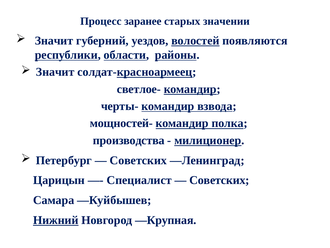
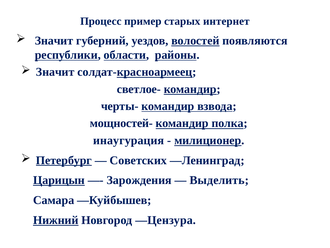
заранее: заранее -> пример
значении: значении -> интернет
производства: производства -> инаугурация
Петербург underline: none -> present
Царицын underline: none -> present
Специалист: Специалист -> Зарождения
Советских at (219, 180): Советских -> Выделить
—Крупная: —Крупная -> —Цензура
